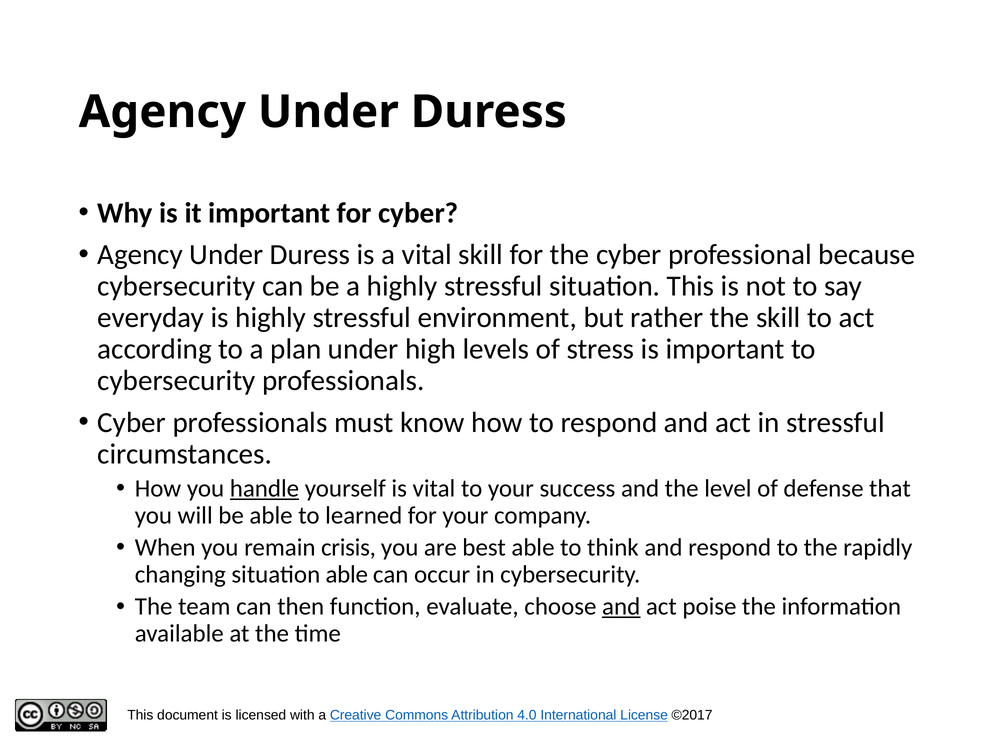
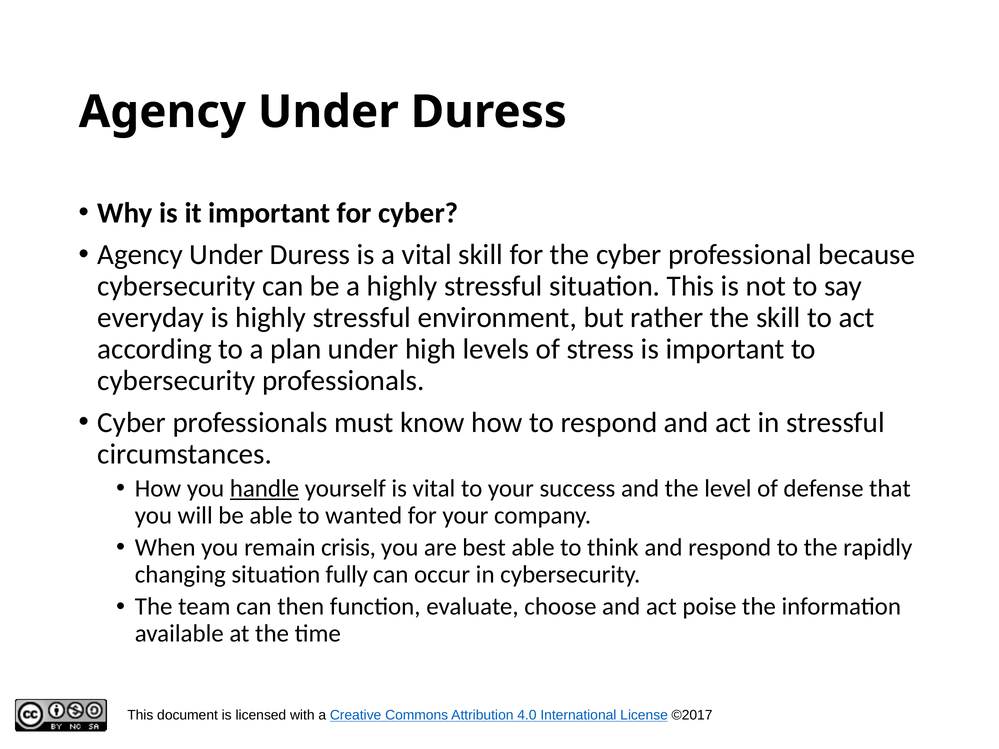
learned: learned -> wanted
situation able: able -> fully
and at (621, 607) underline: present -> none
